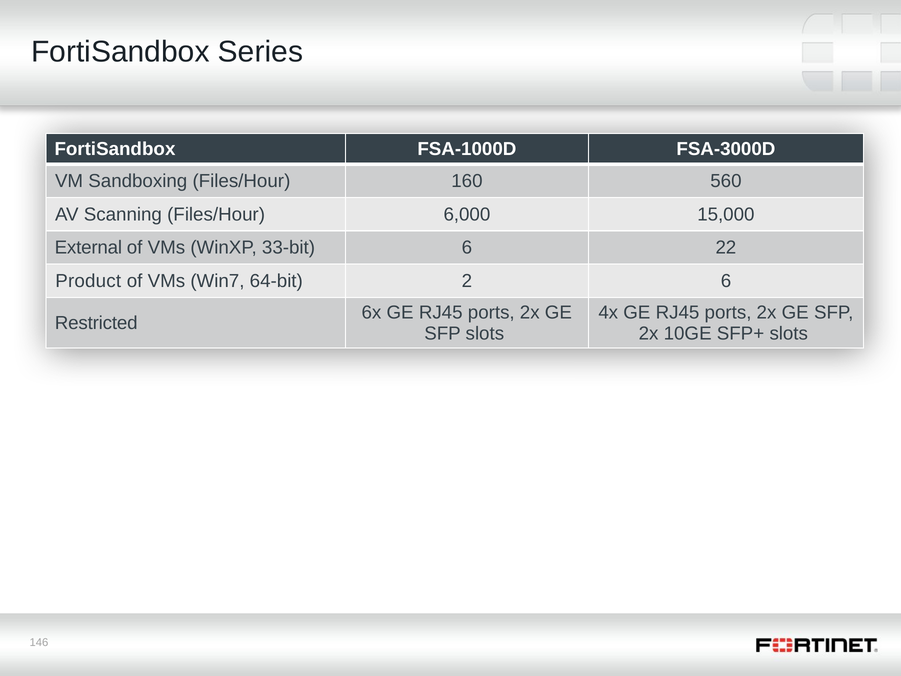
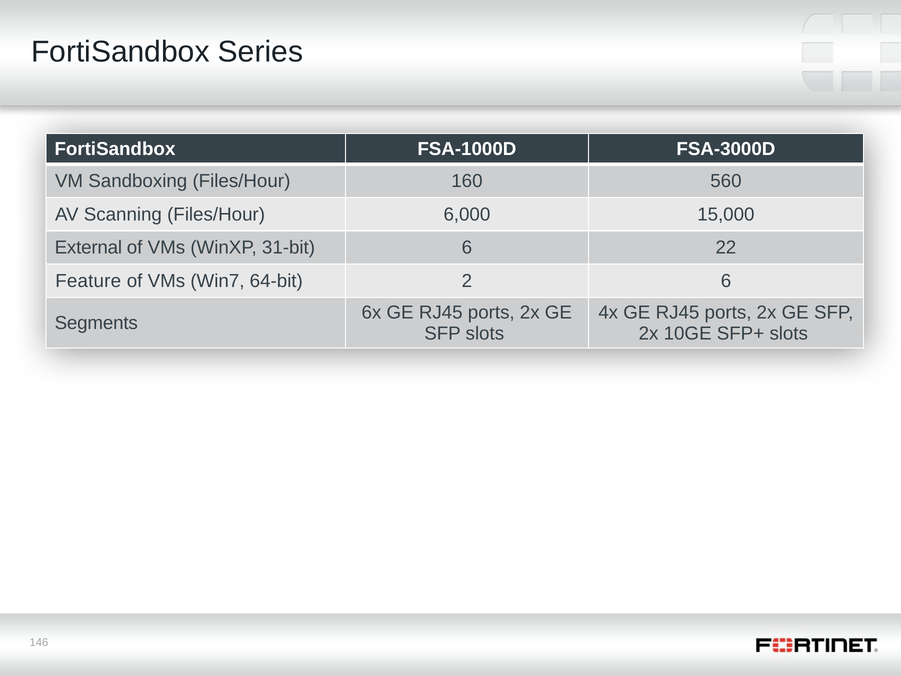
33-bit: 33-bit -> 31-bit
Product: Product -> Feature
Restricted: Restricted -> Segments
